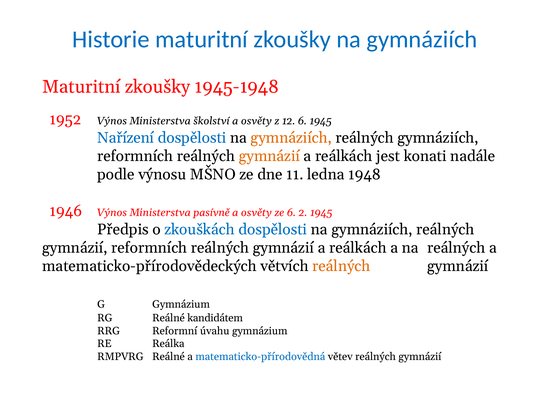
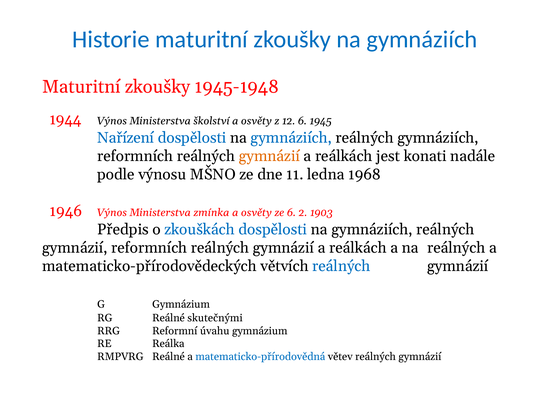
1952: 1952 -> 1944
gymnáziích at (291, 138) colour: orange -> blue
1948: 1948 -> 1968
pasívně: pasívně -> zmínka
2 1945: 1945 -> 1903
reálných at (341, 266) colour: orange -> blue
kandidátem: kandidátem -> skutečnými
